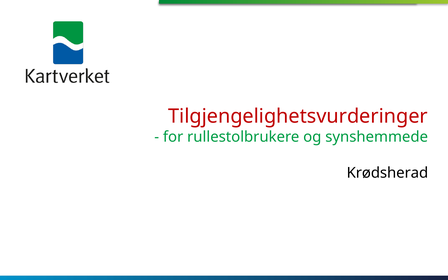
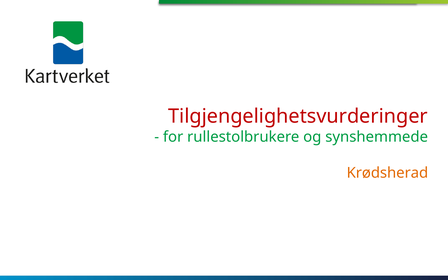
Krødsherad colour: black -> orange
